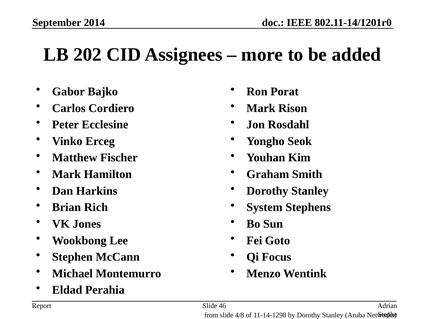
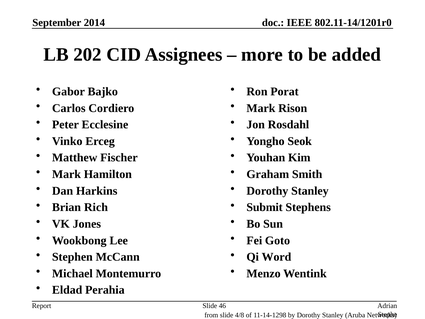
System: System -> Submit
Focus: Focus -> Word
